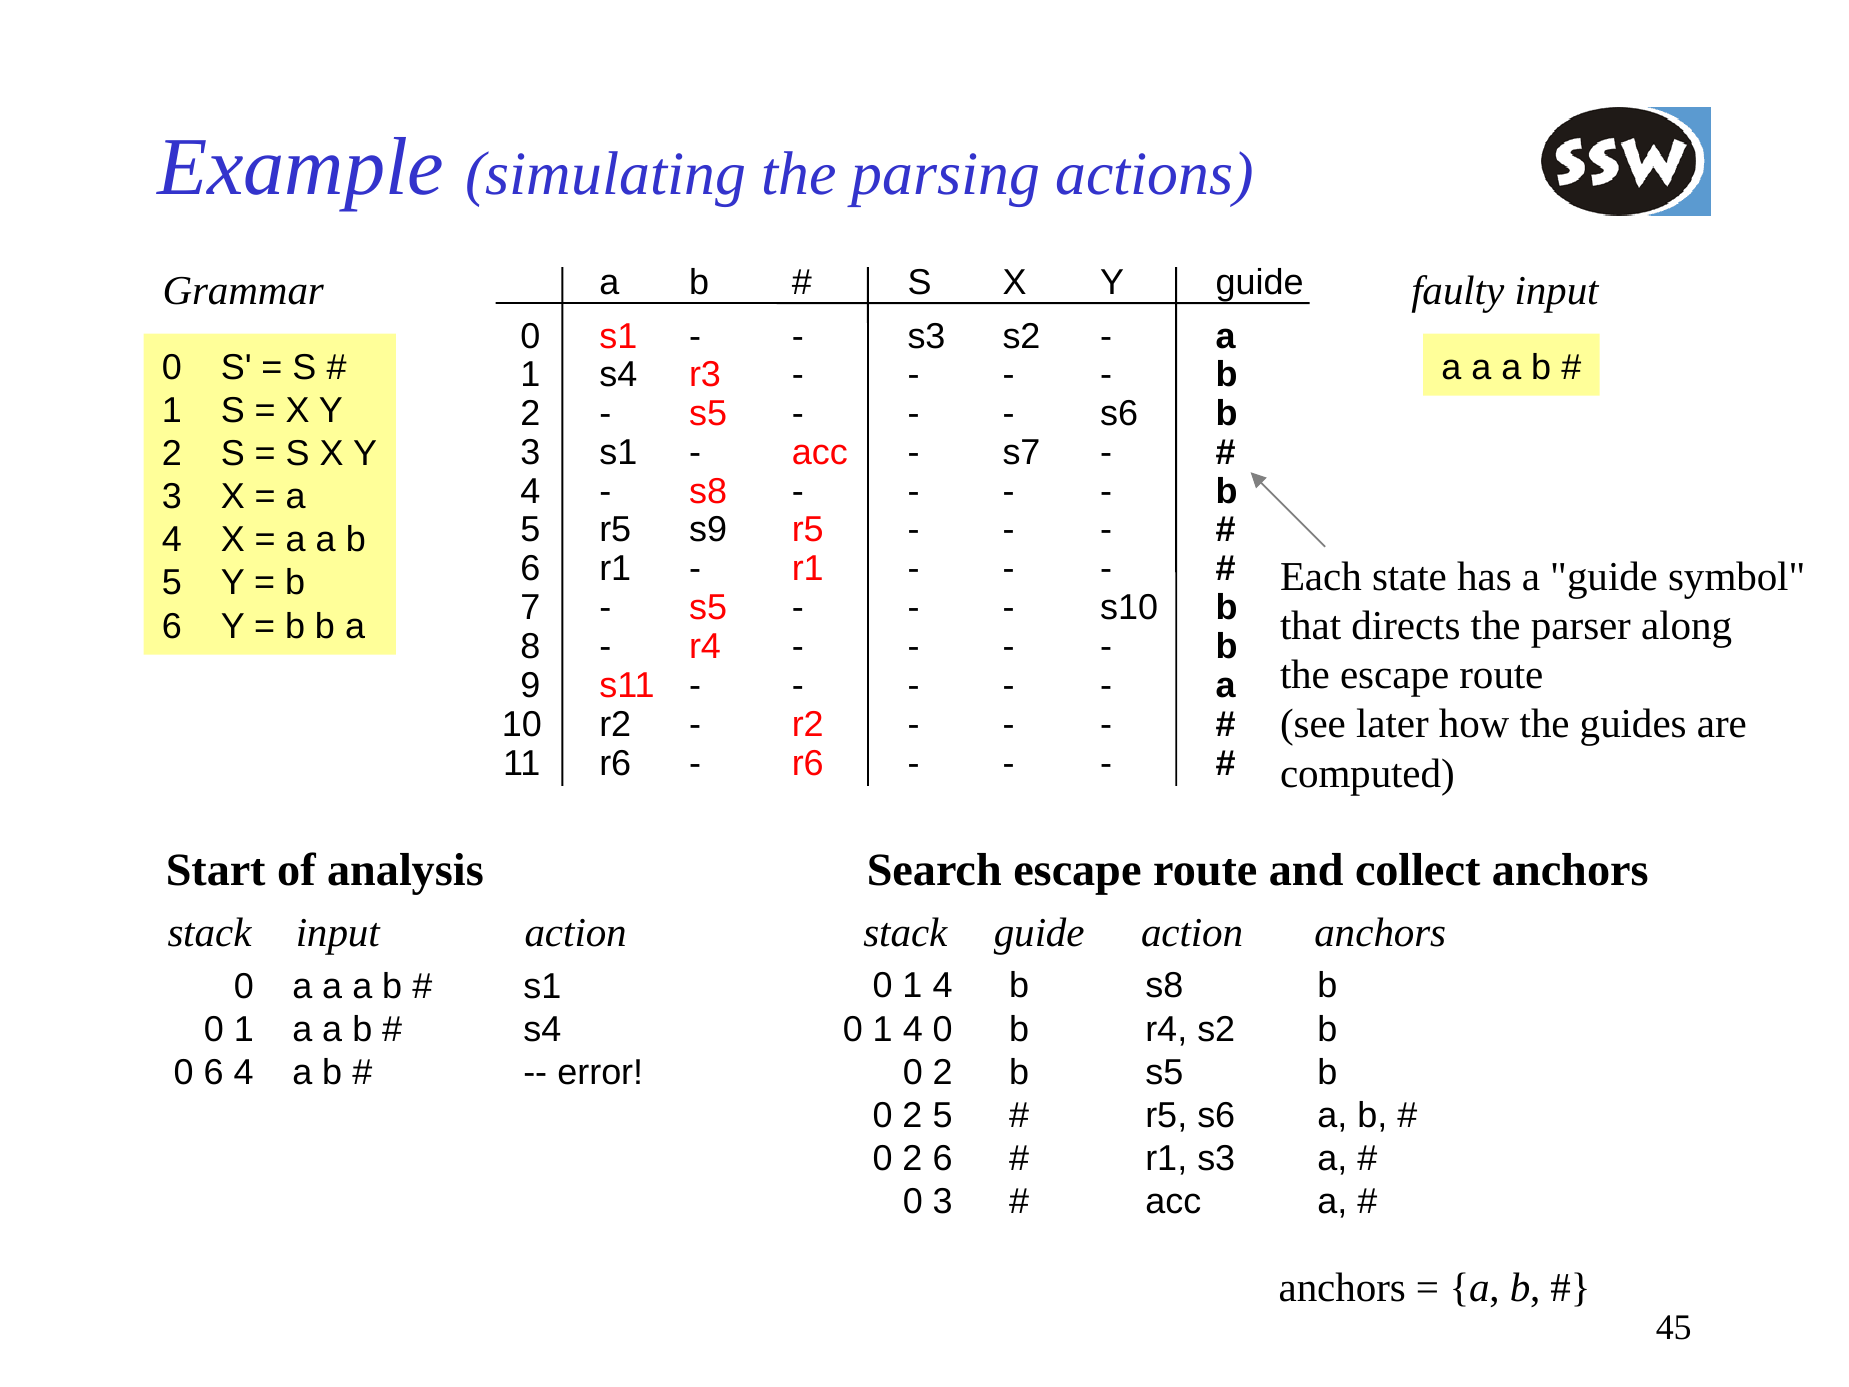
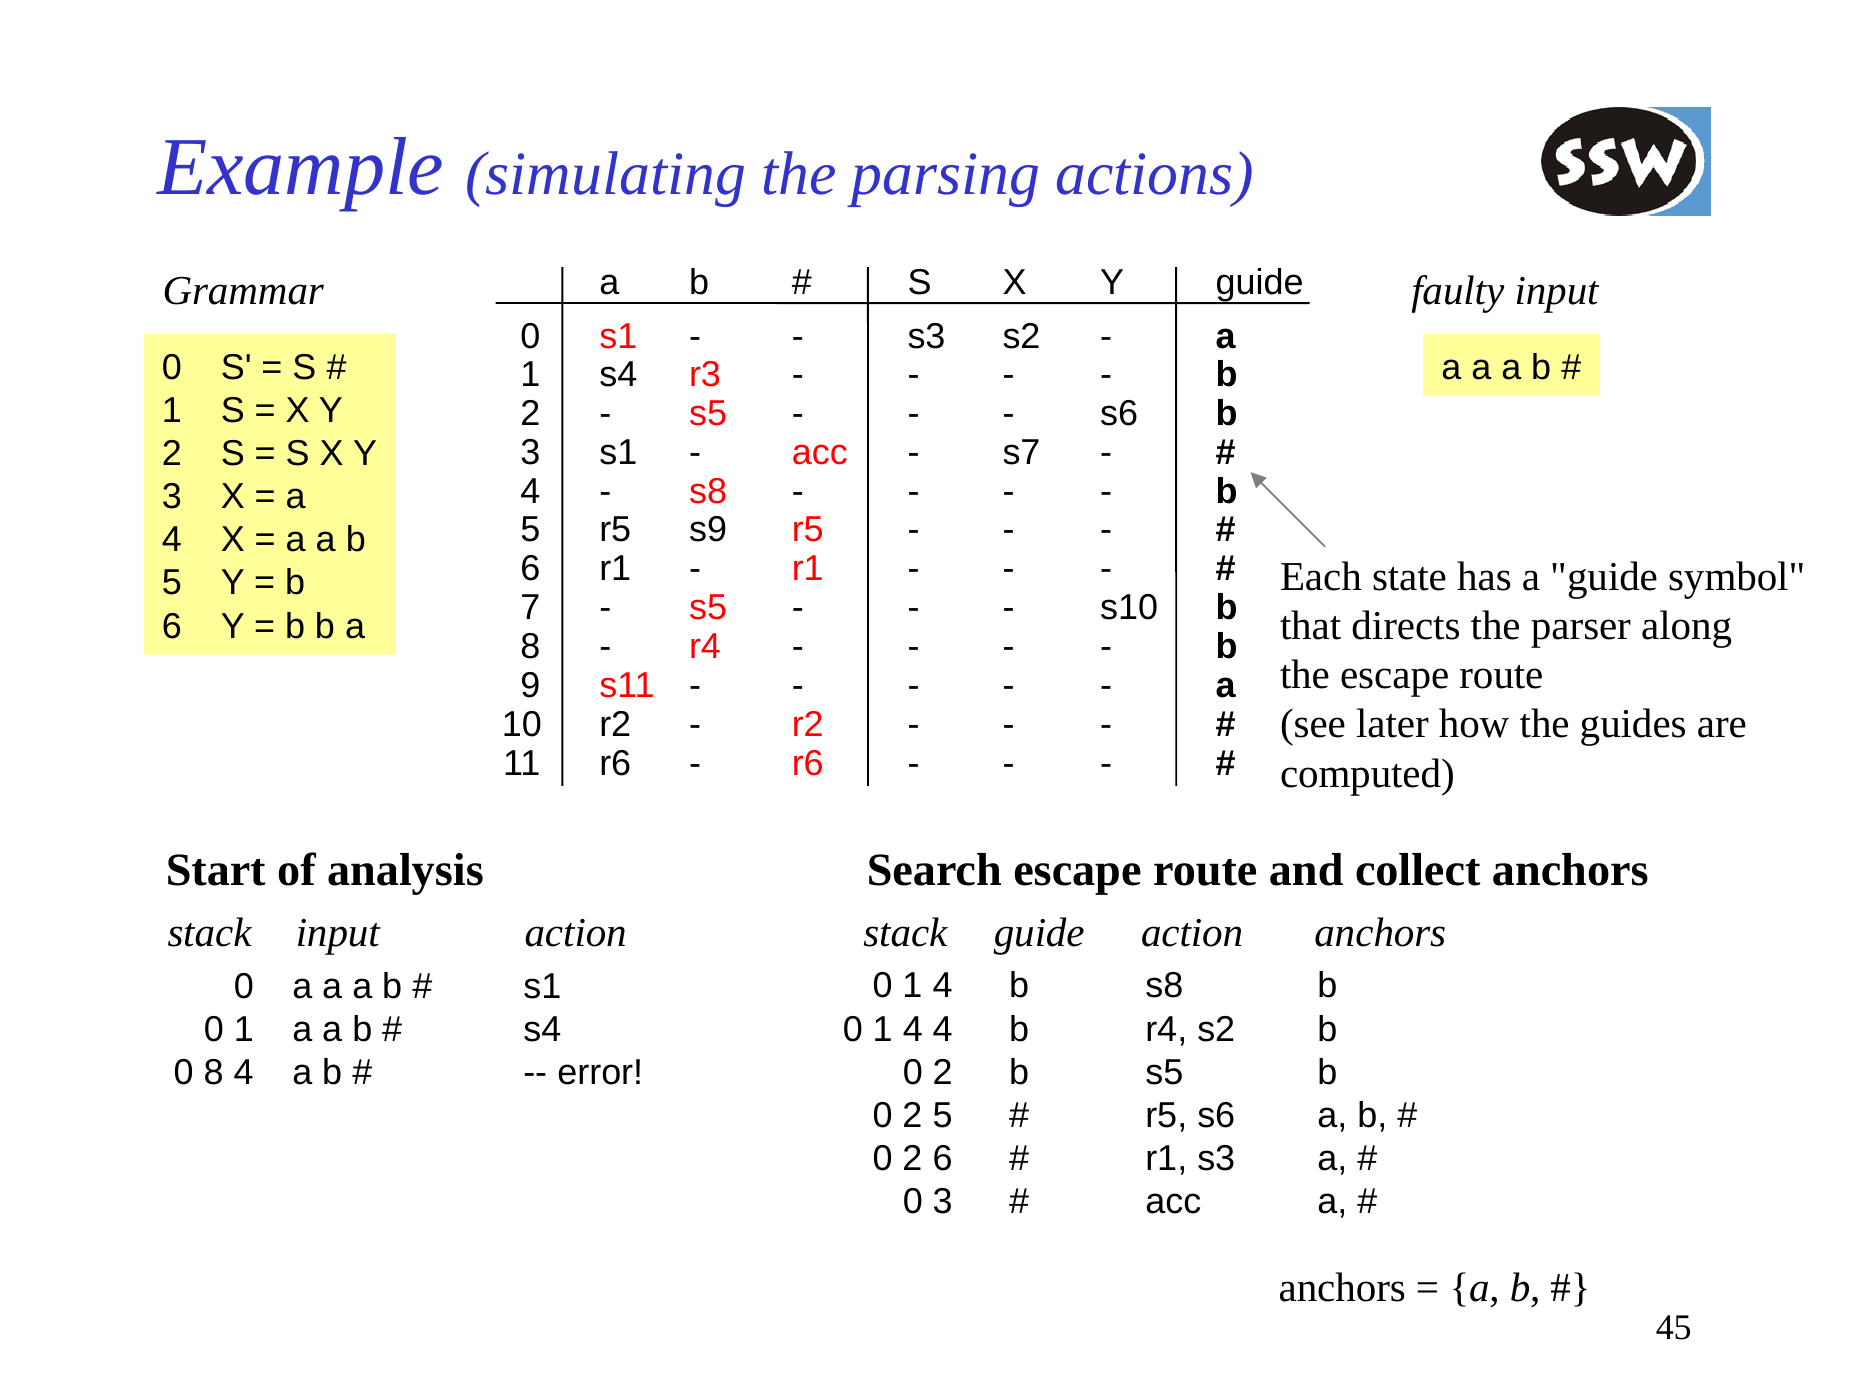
4 0: 0 -> 4
0 6: 6 -> 8
